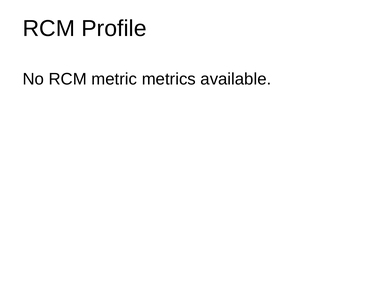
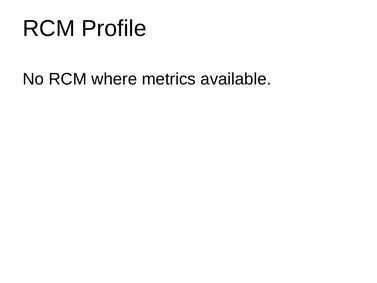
metric: metric -> where
